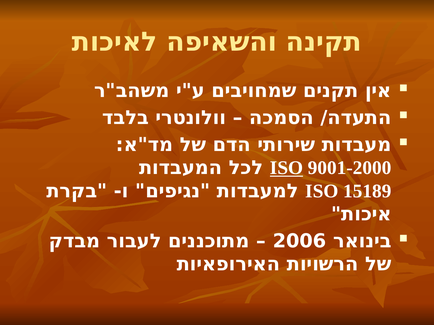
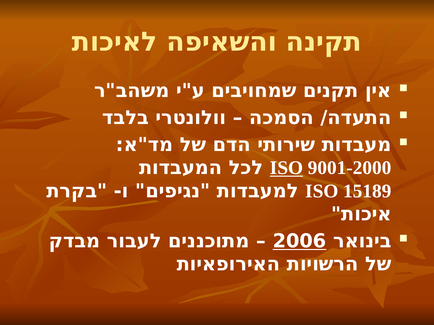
2006 underline: none -> present
